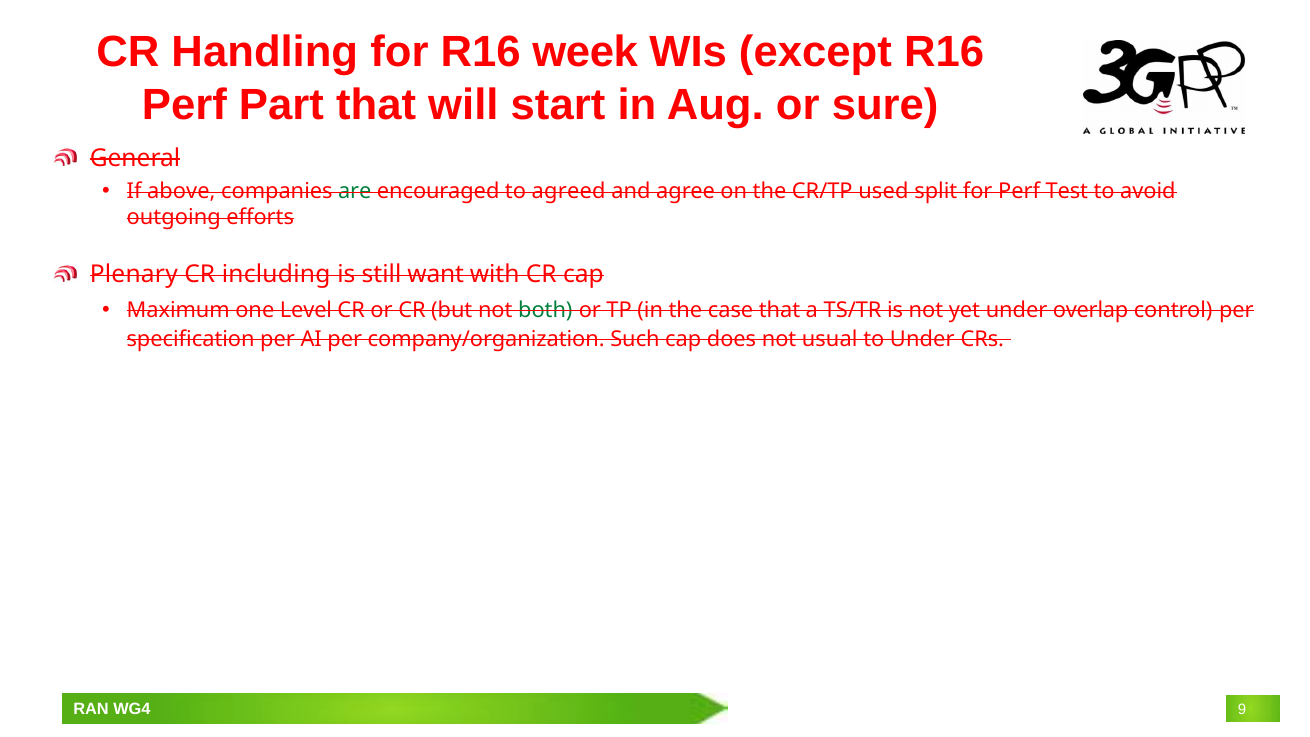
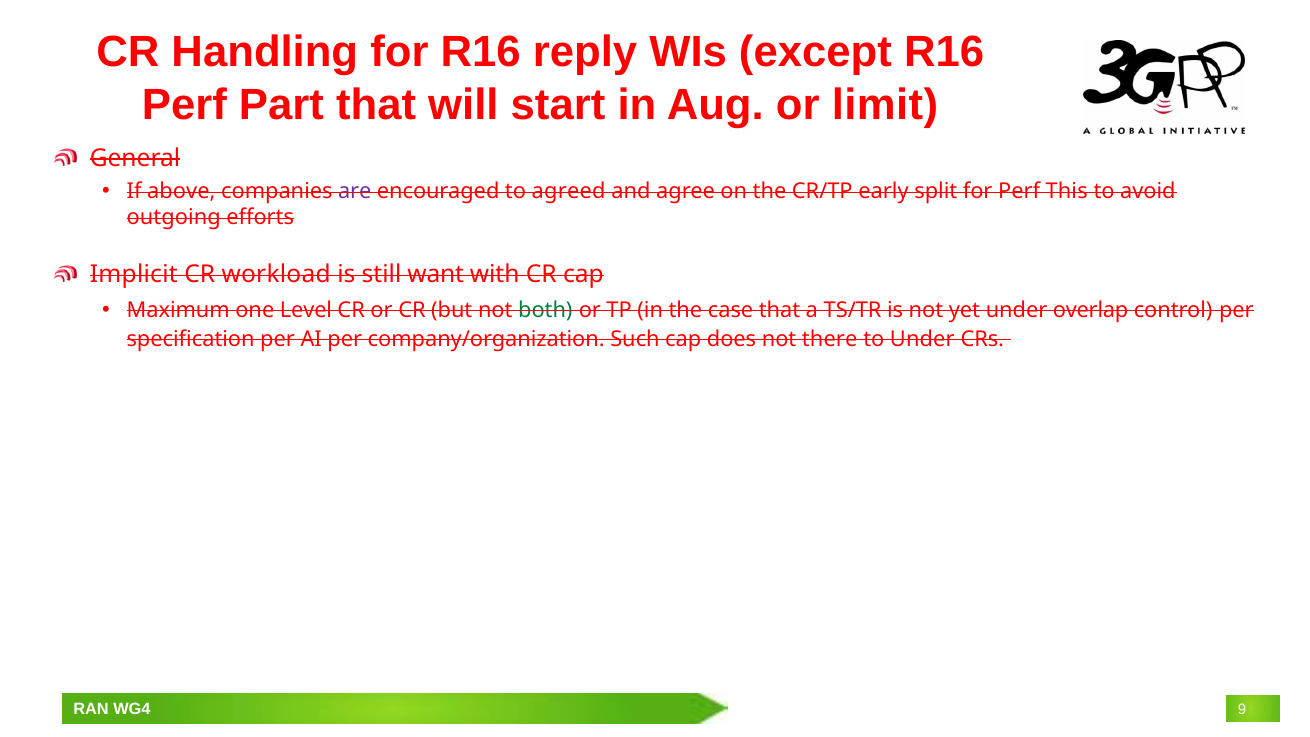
week: week -> reply
sure: sure -> limit
are colour: green -> purple
used: used -> early
Test: Test -> This
Plenary: Plenary -> Implicit
including: including -> workload
usual: usual -> there
